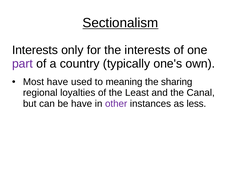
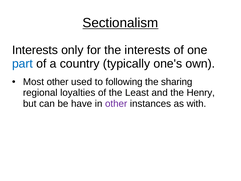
part colour: purple -> blue
Most have: have -> other
meaning: meaning -> following
Canal: Canal -> Henry
less: less -> with
